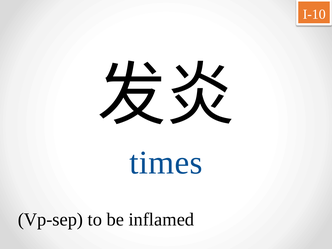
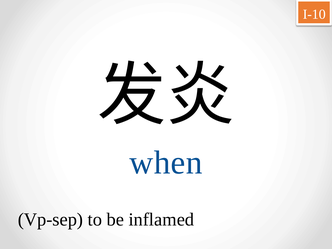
times: times -> when
